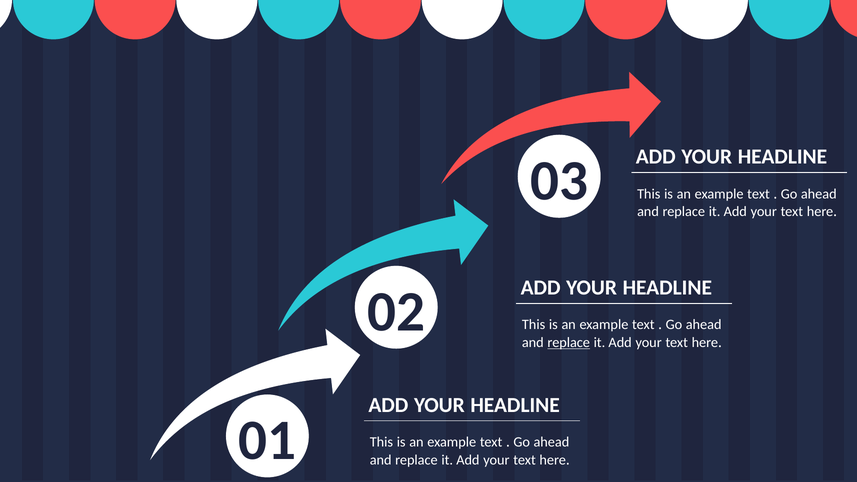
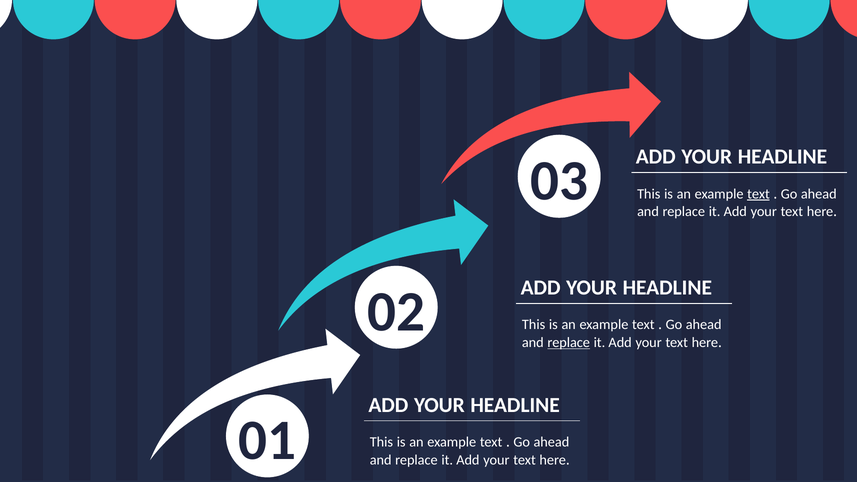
text at (759, 194) underline: none -> present
